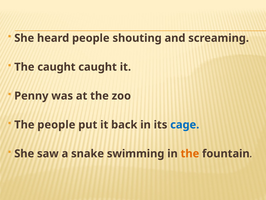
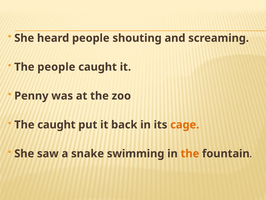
The caught: caught -> people
The people: people -> caught
cage colour: blue -> orange
